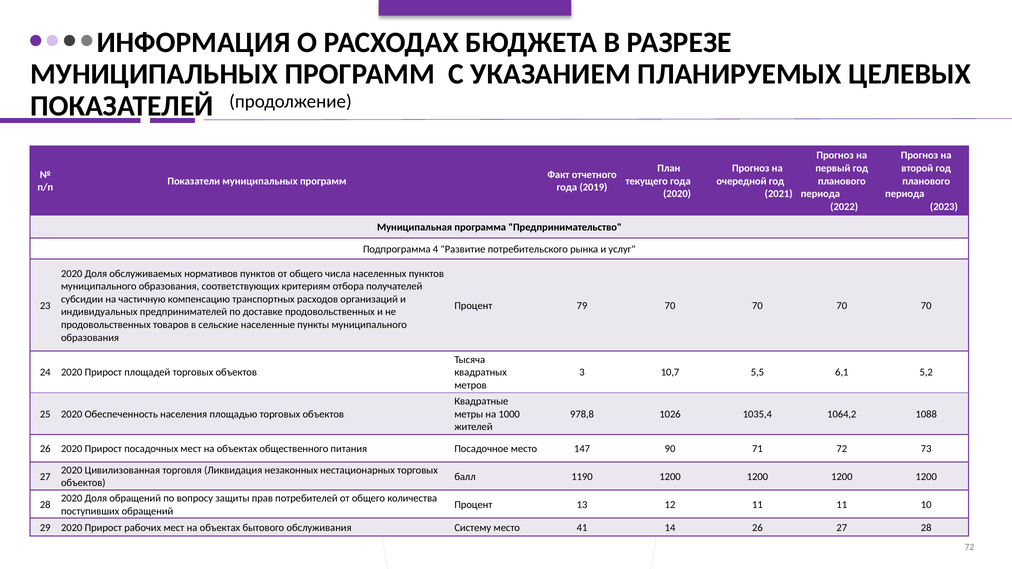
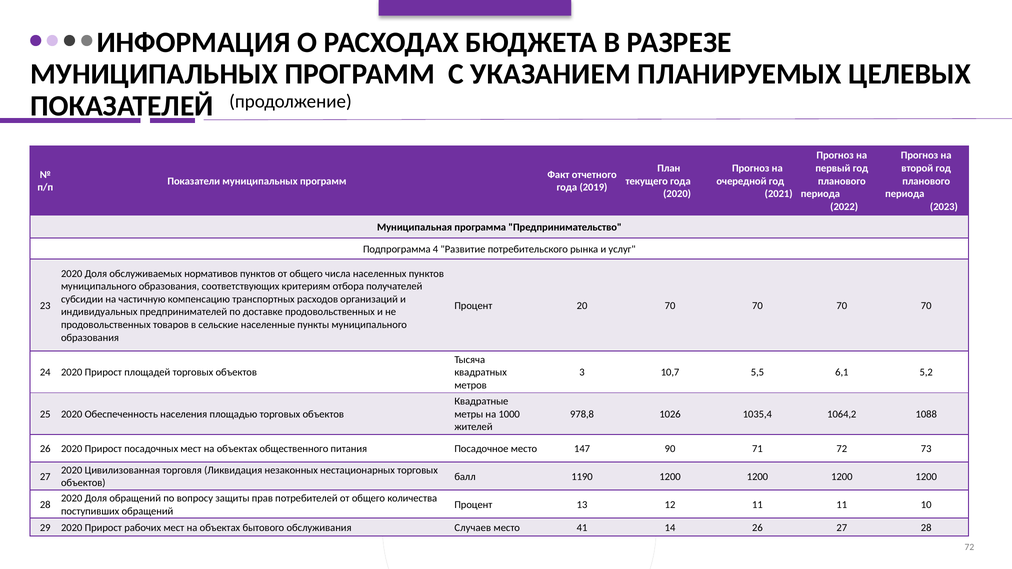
79: 79 -> 20
Систему: Систему -> Случаев
